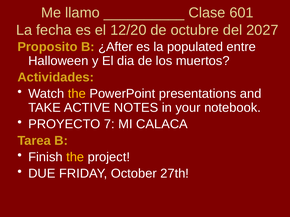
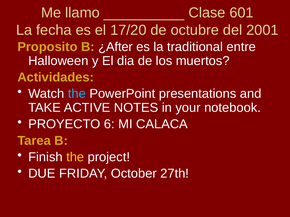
12/20: 12/20 -> 17/20
2027: 2027 -> 2001
populated: populated -> traditional
the at (77, 94) colour: yellow -> light blue
7: 7 -> 6
